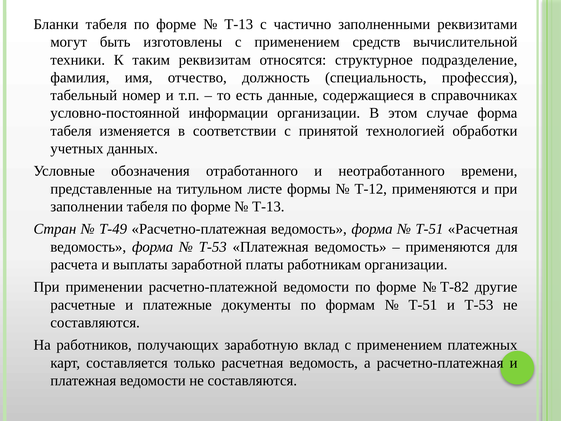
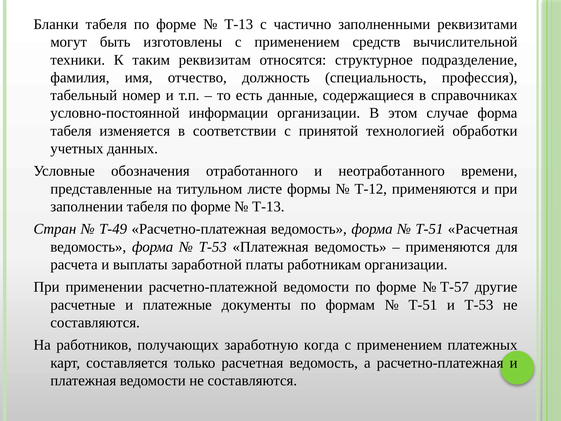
Т-82: Т-82 -> Т-57
вклад: вклад -> когда
